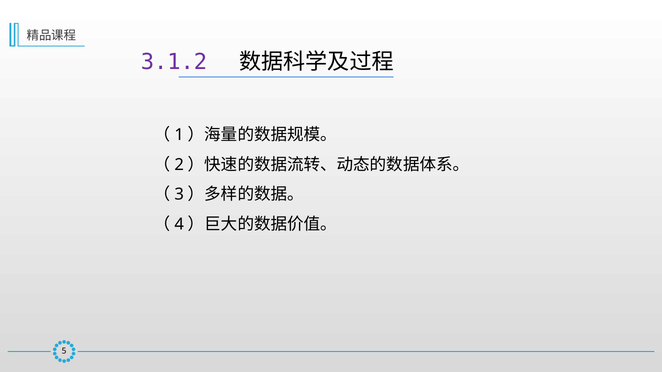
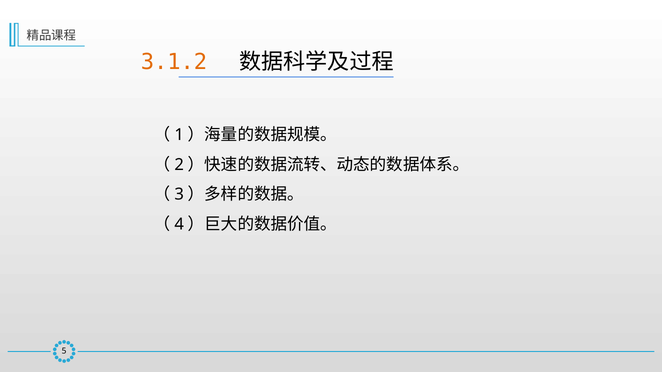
3.1.2 colour: purple -> orange
